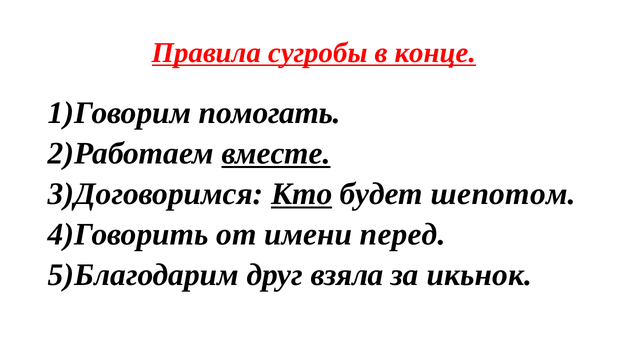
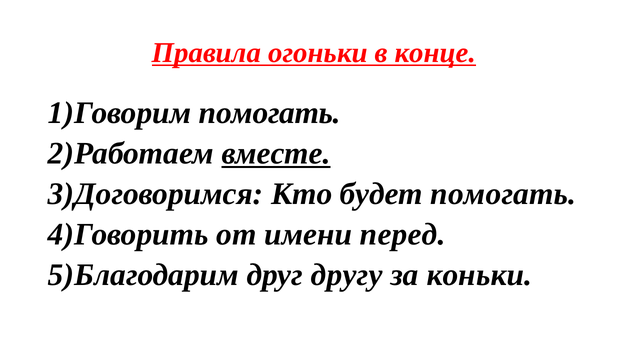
сугробы: сугробы -> огоньки
Кто underline: present -> none
будет шепотом: шепотом -> помогать
взяла: взяла -> другу
икьнок: икьнок -> коньки
